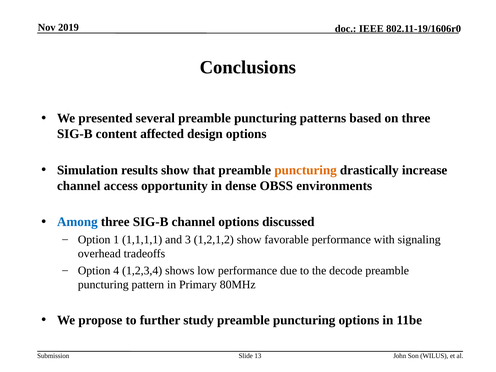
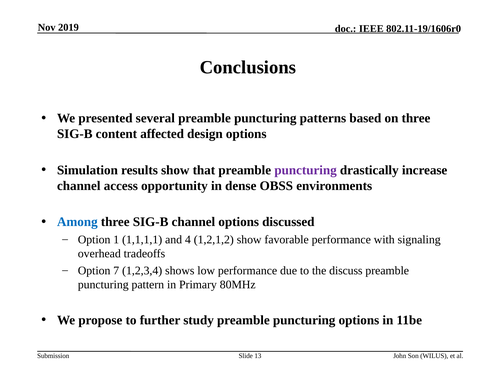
puncturing at (306, 170) colour: orange -> purple
3: 3 -> 4
4: 4 -> 7
decode: decode -> discuss
